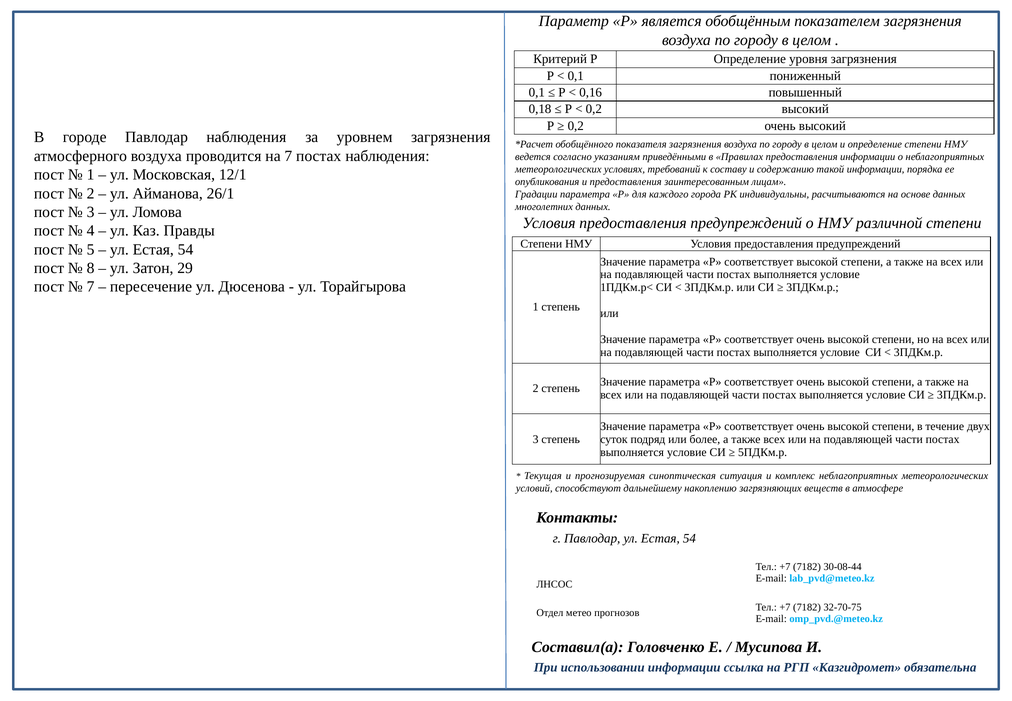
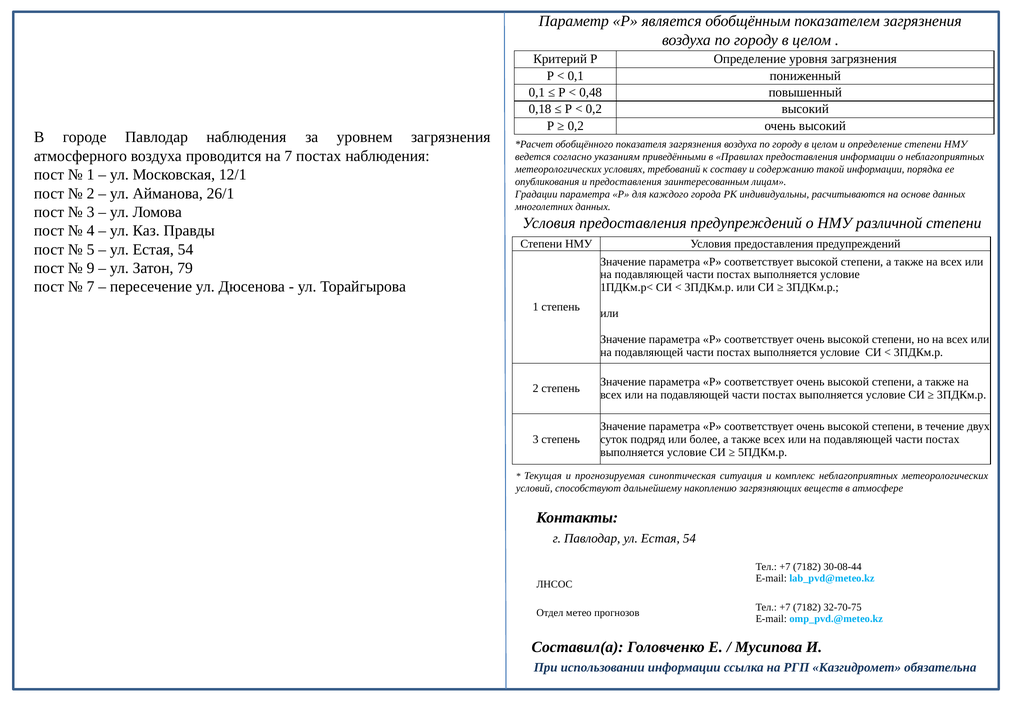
0,16: 0,16 -> 0,48
8: 8 -> 9
29: 29 -> 79
